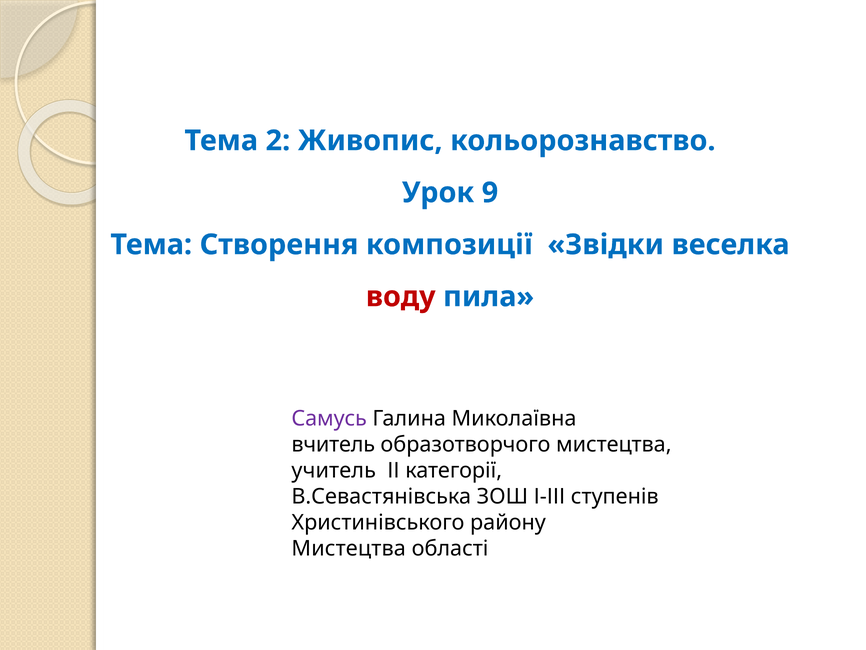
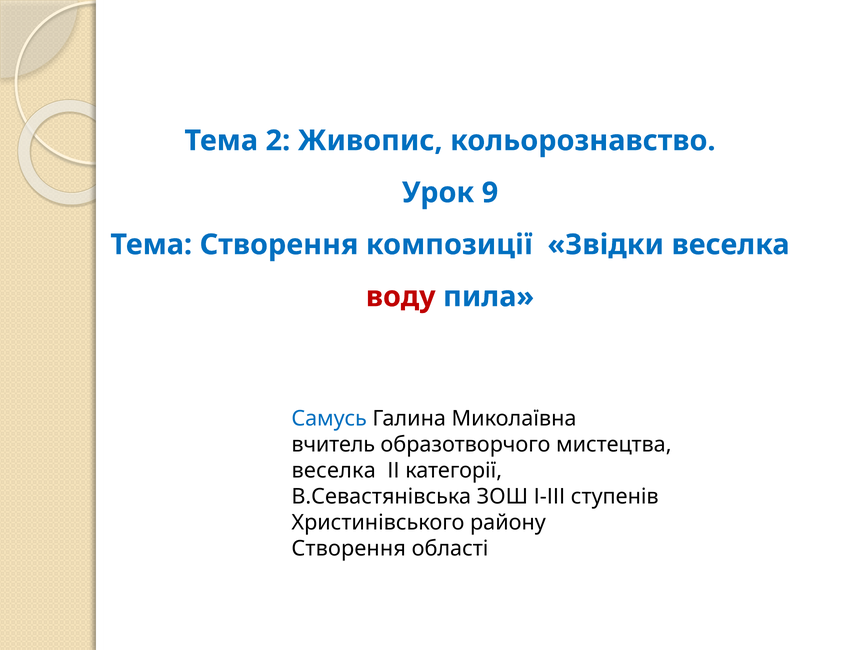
Самусь colour: purple -> blue
учитель at (334, 470): учитель -> веселка
Мистецтва at (349, 548): Мистецтва -> Створення
